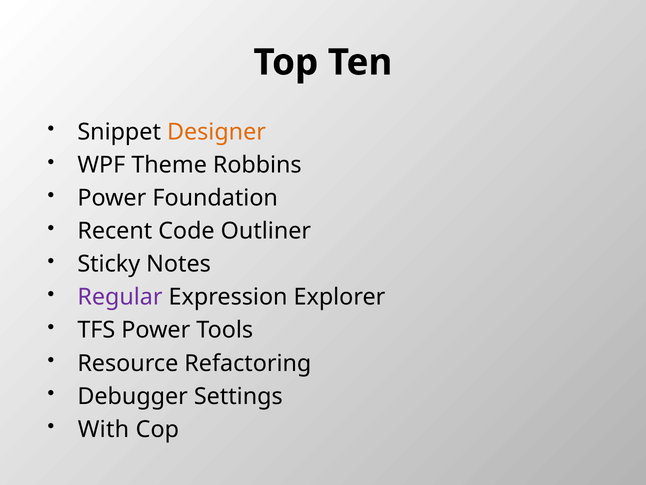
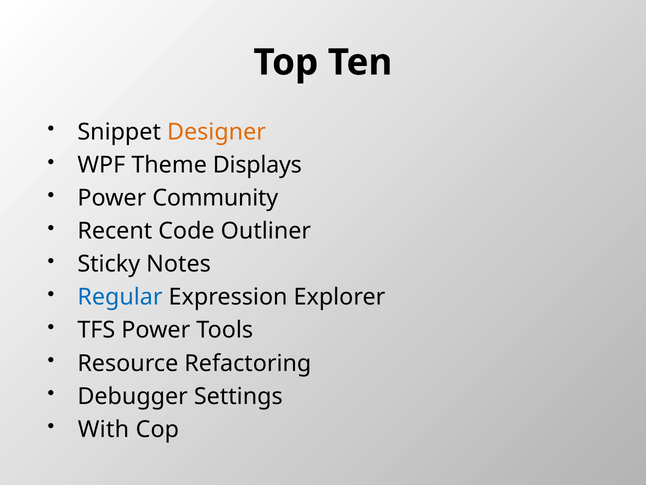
Robbins: Robbins -> Displays
Foundation: Foundation -> Community
Regular colour: purple -> blue
